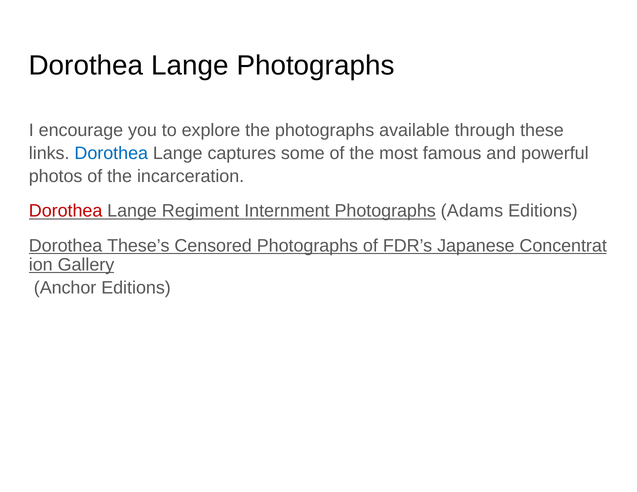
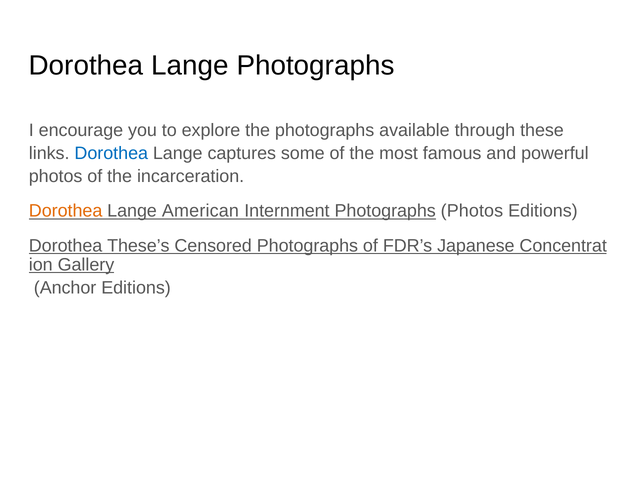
Dorothea at (66, 211) colour: red -> orange
Regiment: Regiment -> American
Photographs Adams: Adams -> Photos
